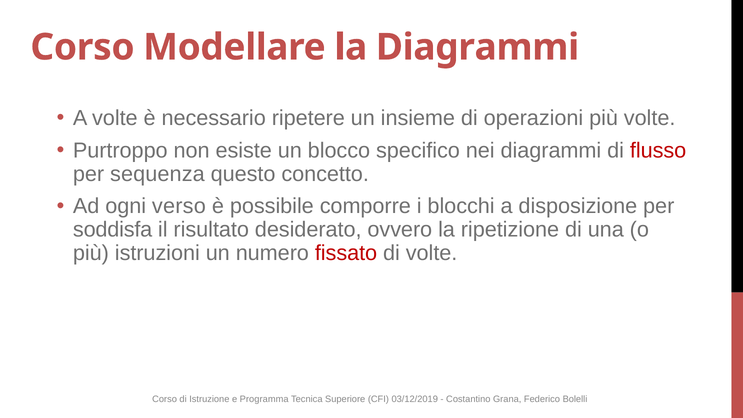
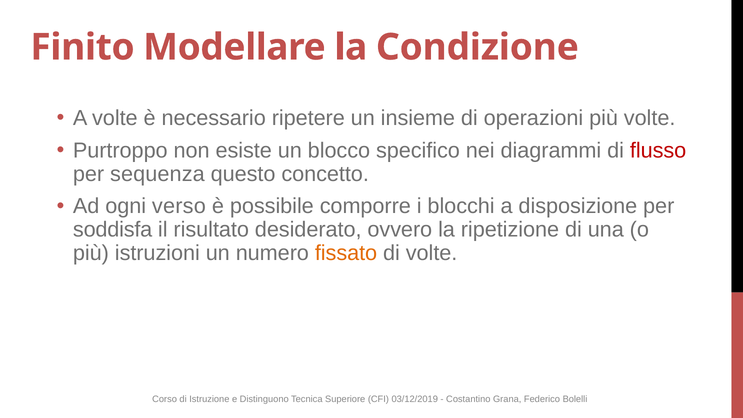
Corso at (82, 47): Corso -> Finito
la Diagrammi: Diagrammi -> Condizione
fissato colour: red -> orange
Programma: Programma -> Distinguono
